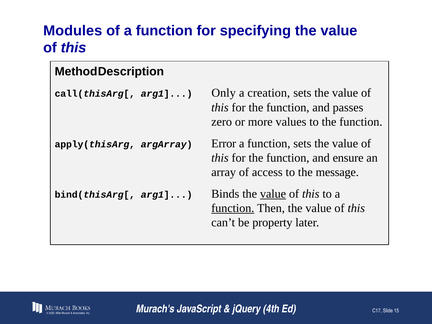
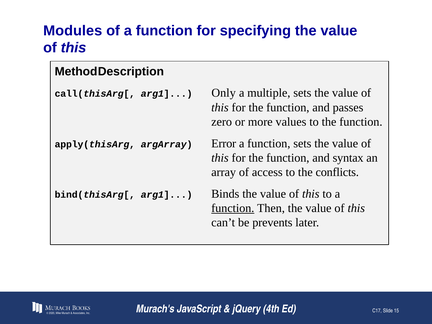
creation: creation -> multiple
ensure: ensure -> syntax
message: message -> conflicts
value at (273, 194) underline: present -> none
property: property -> prevents
